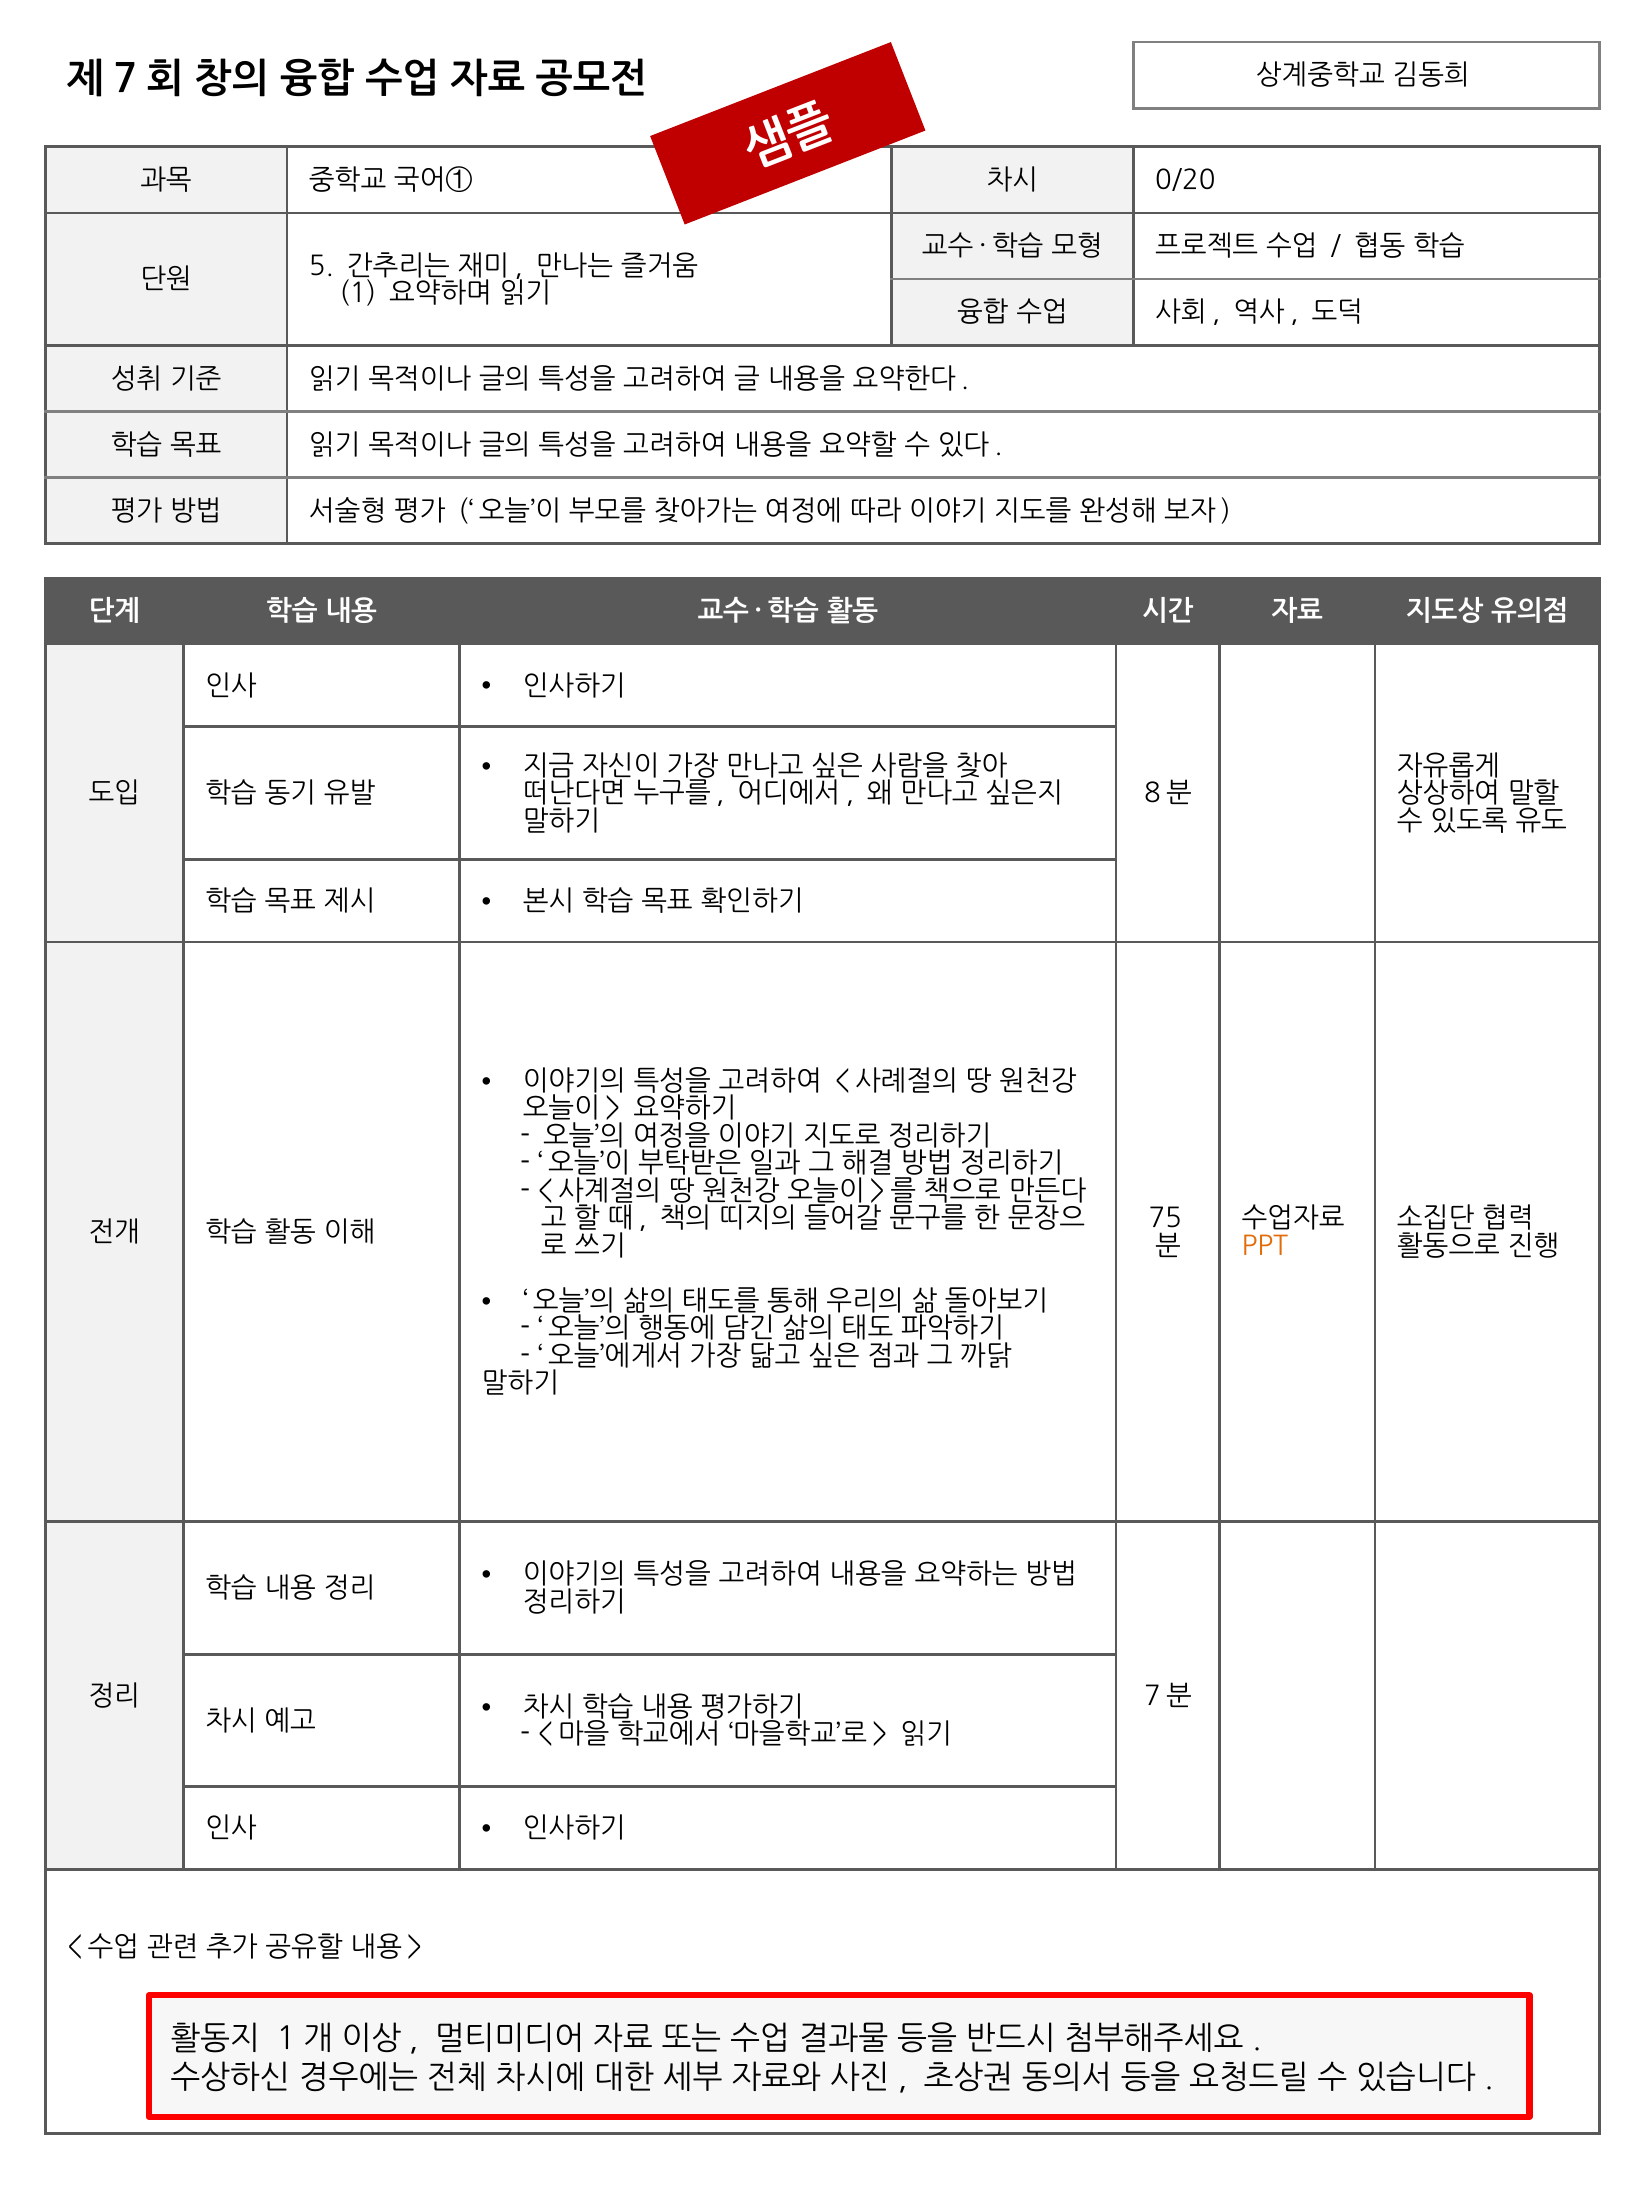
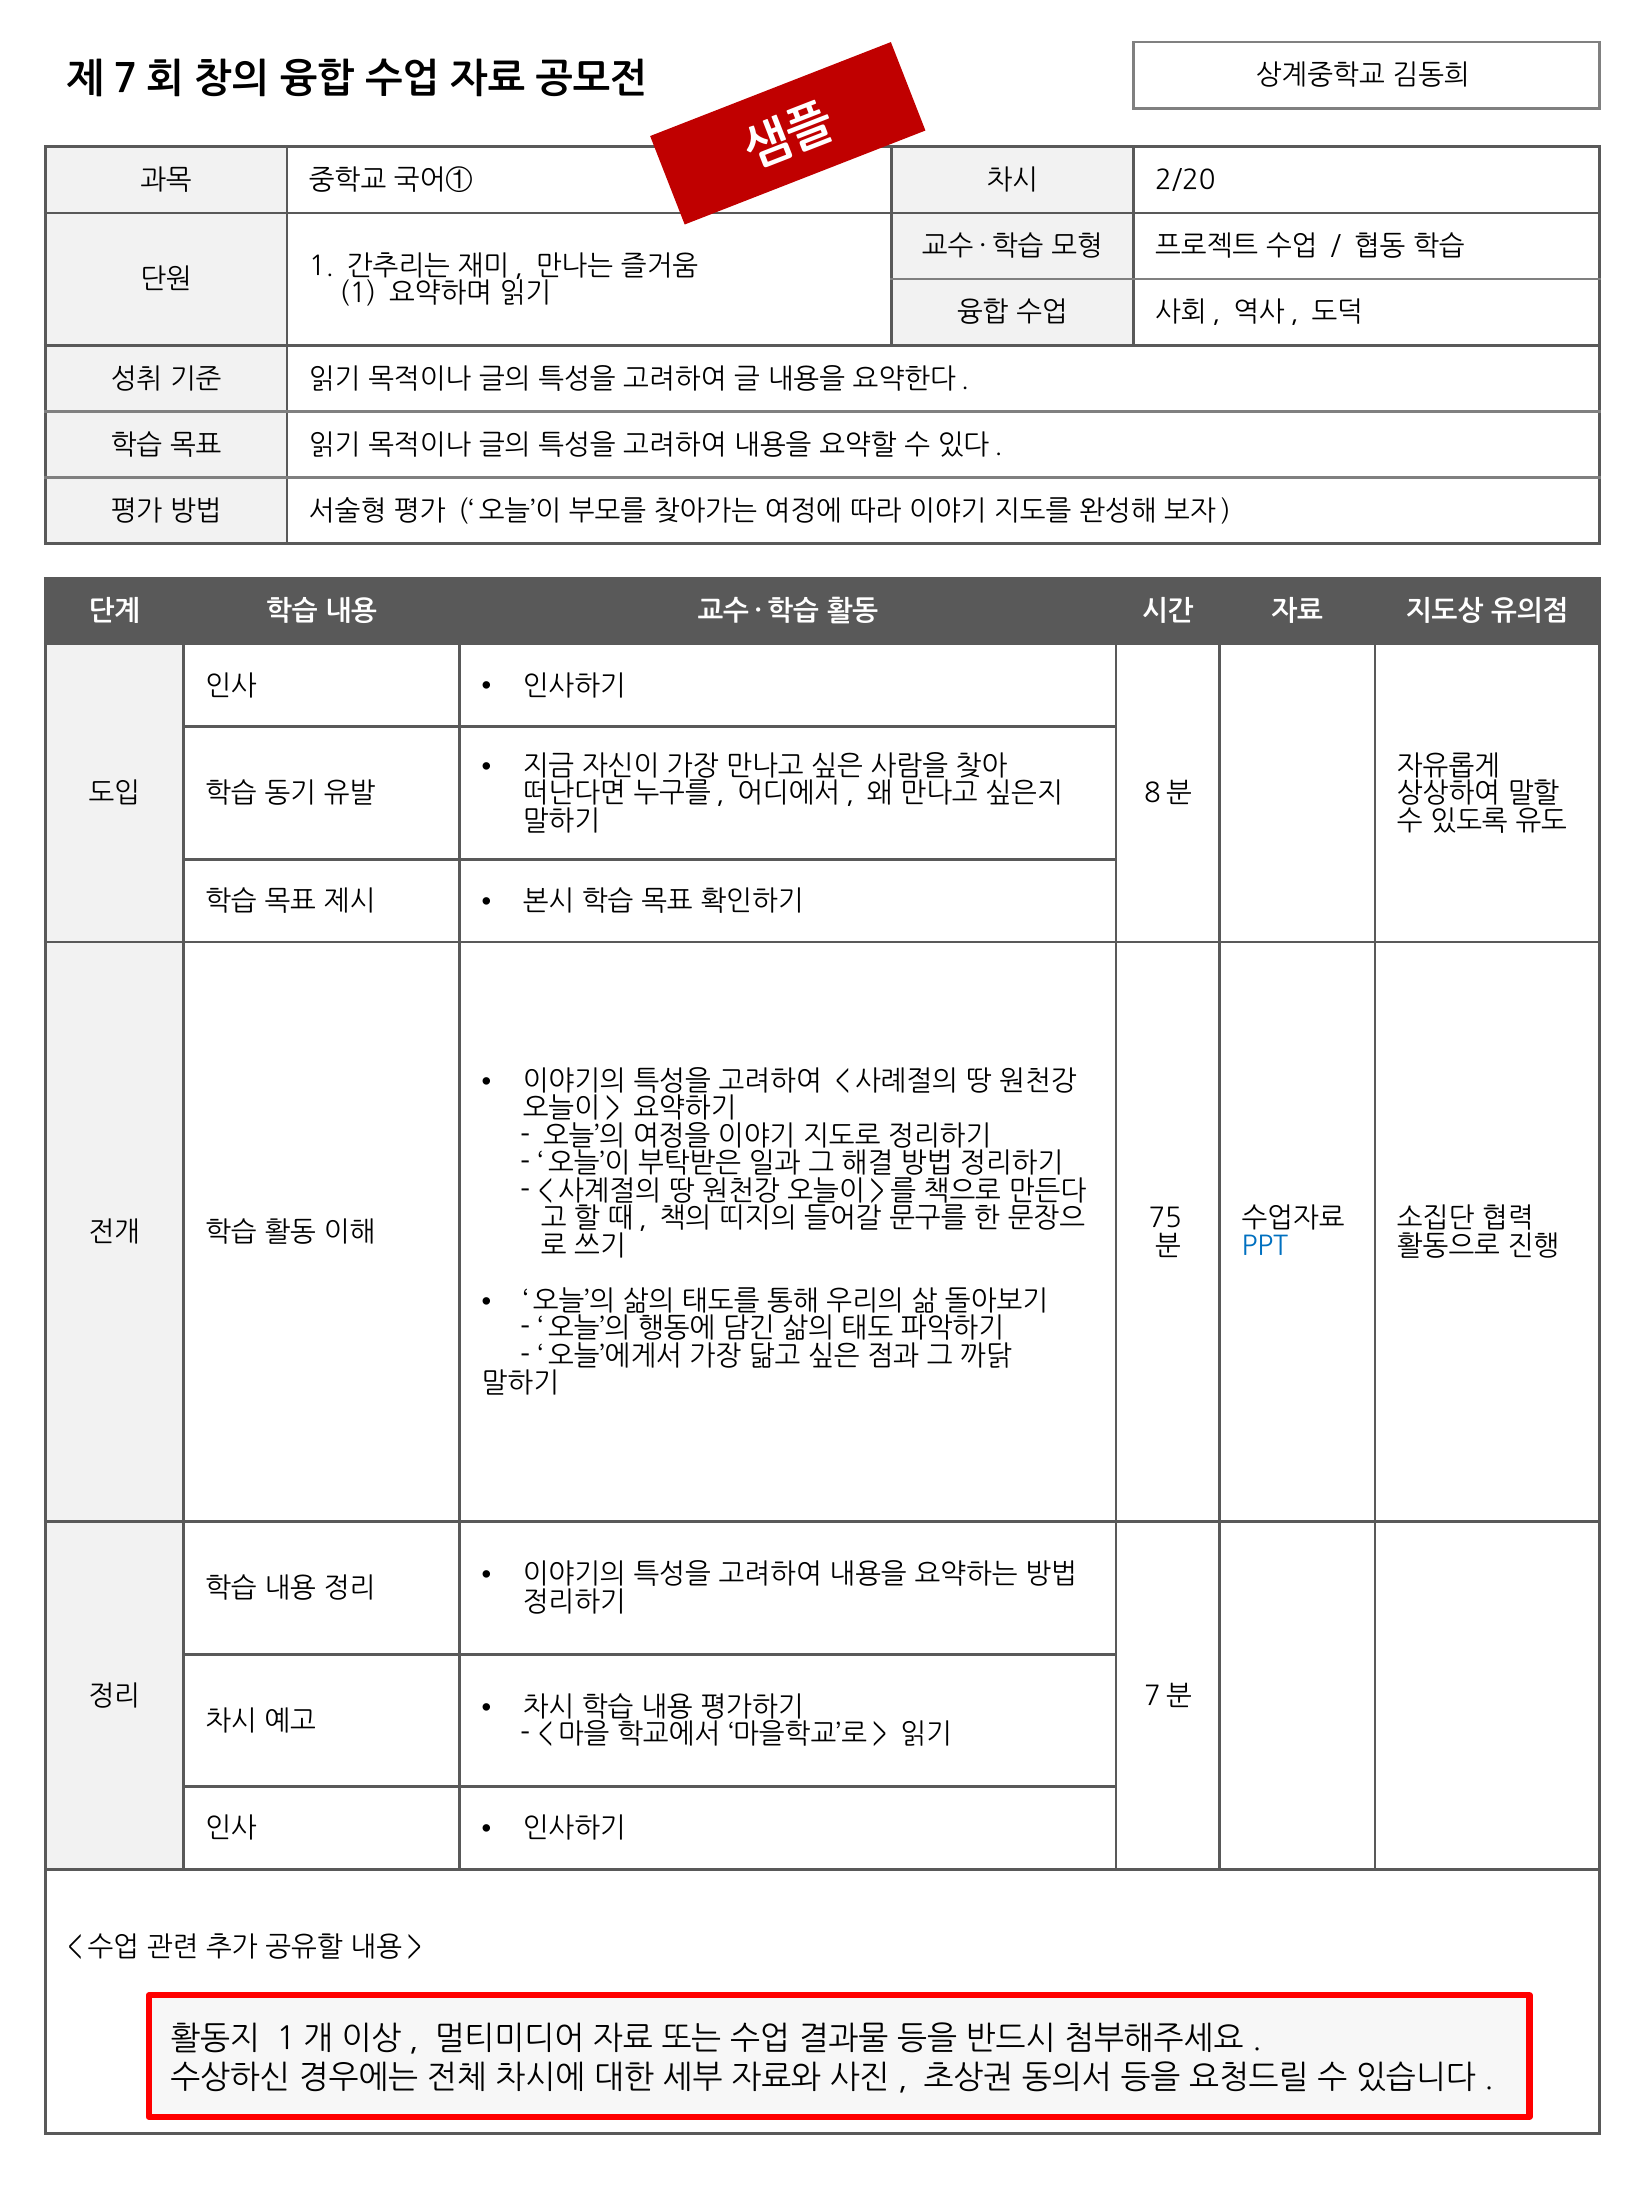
0/20: 0/20 -> 2/20
5 at (321, 266): 5 -> 1
PPT colour: orange -> blue
